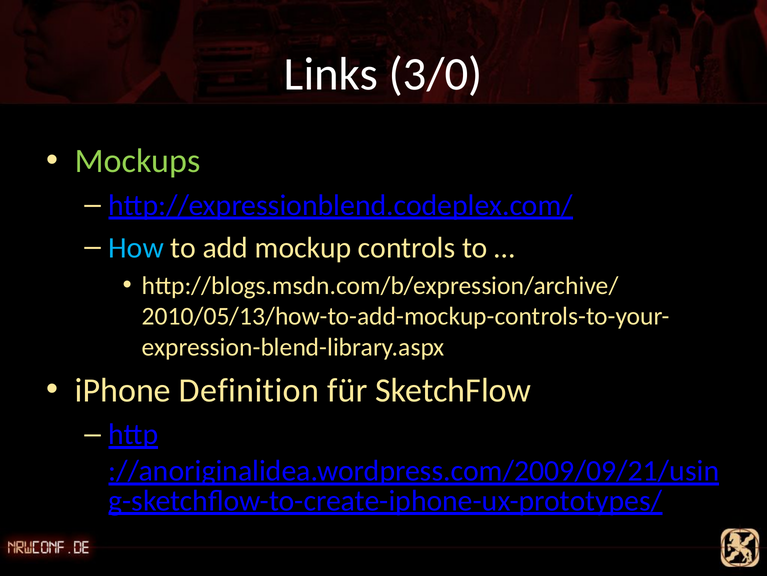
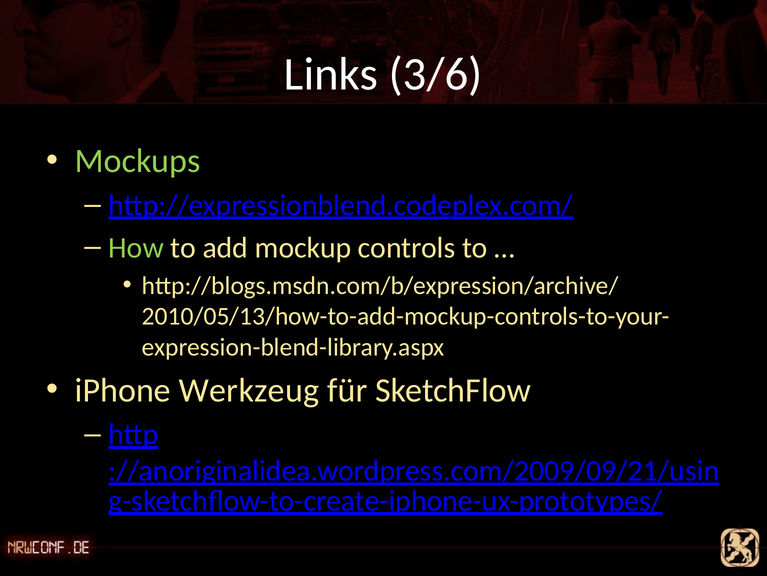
3/0: 3/0 -> 3/6
How colour: light blue -> light green
Definition: Definition -> Werkzeug
